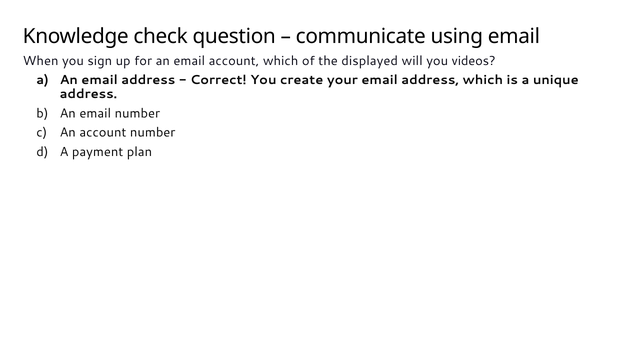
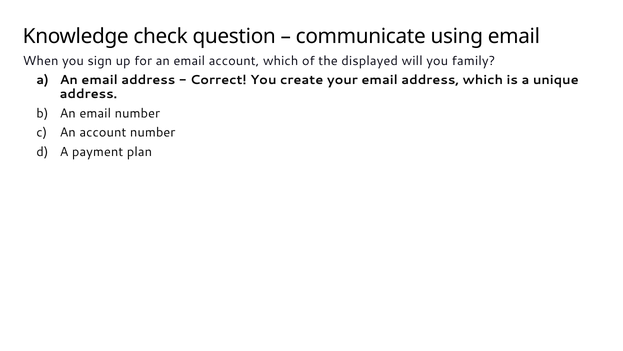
videos: videos -> family
